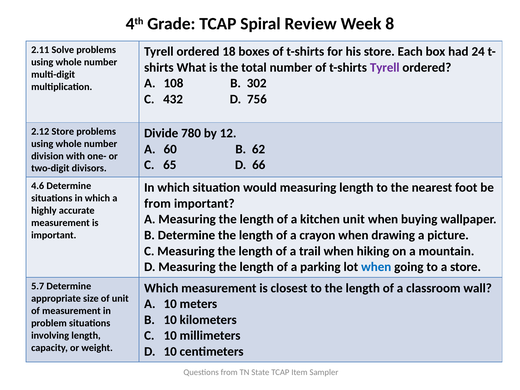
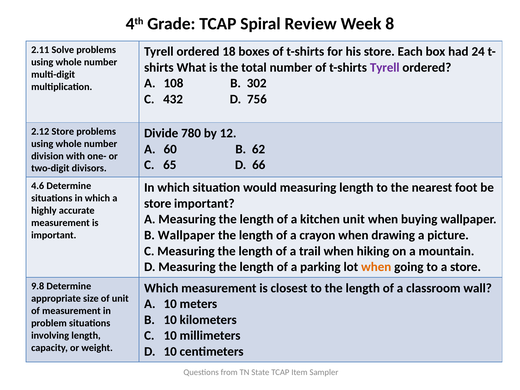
from at (158, 204): from -> store
B Determine: Determine -> Wallpaper
when at (376, 267) colour: blue -> orange
5.7: 5.7 -> 9.8
